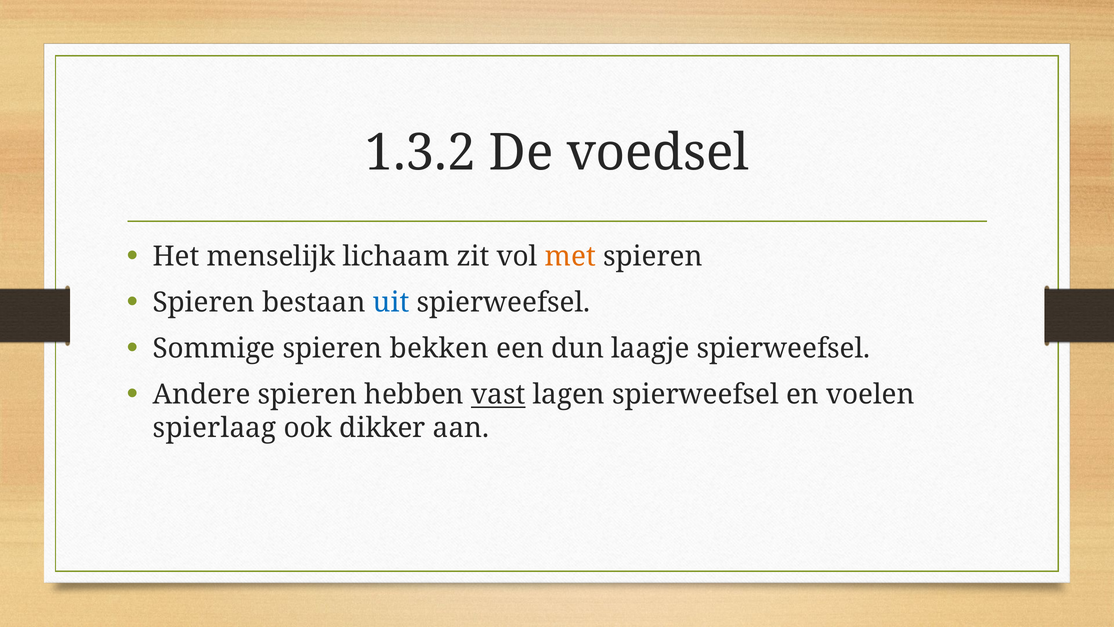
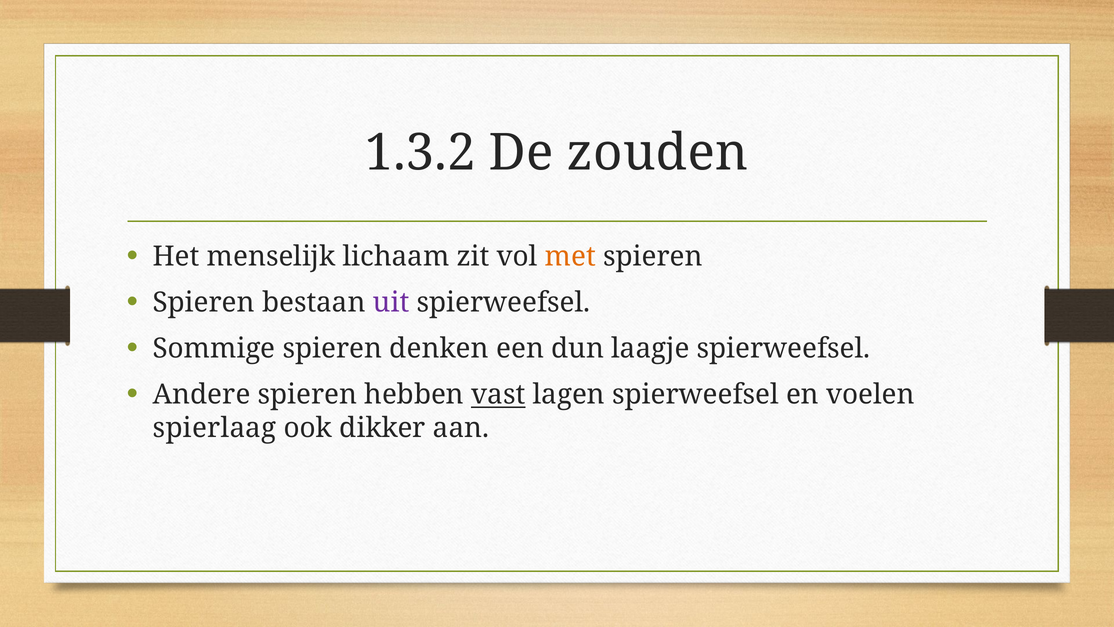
voedsel: voedsel -> zouden
uit colour: blue -> purple
bekken: bekken -> denken
